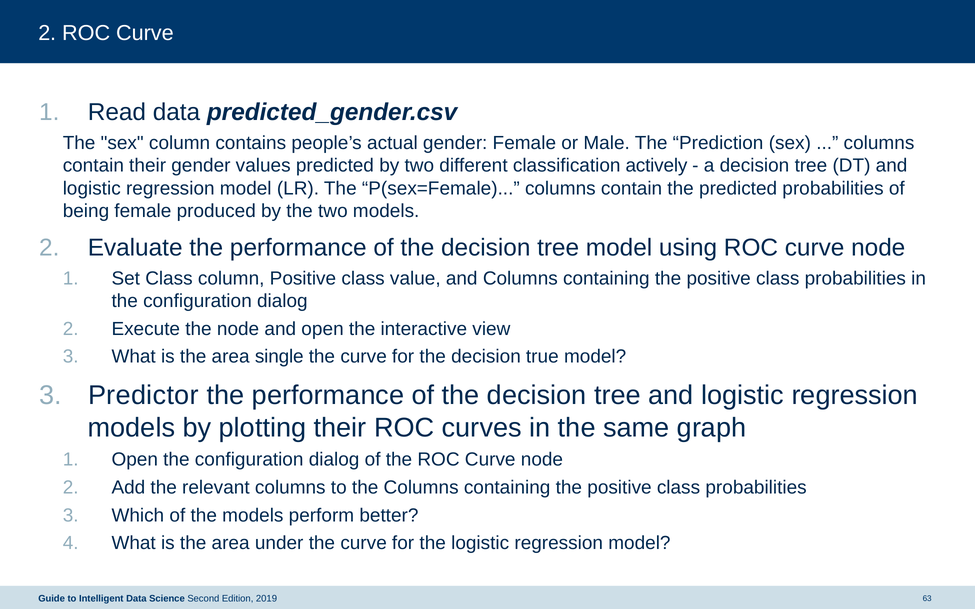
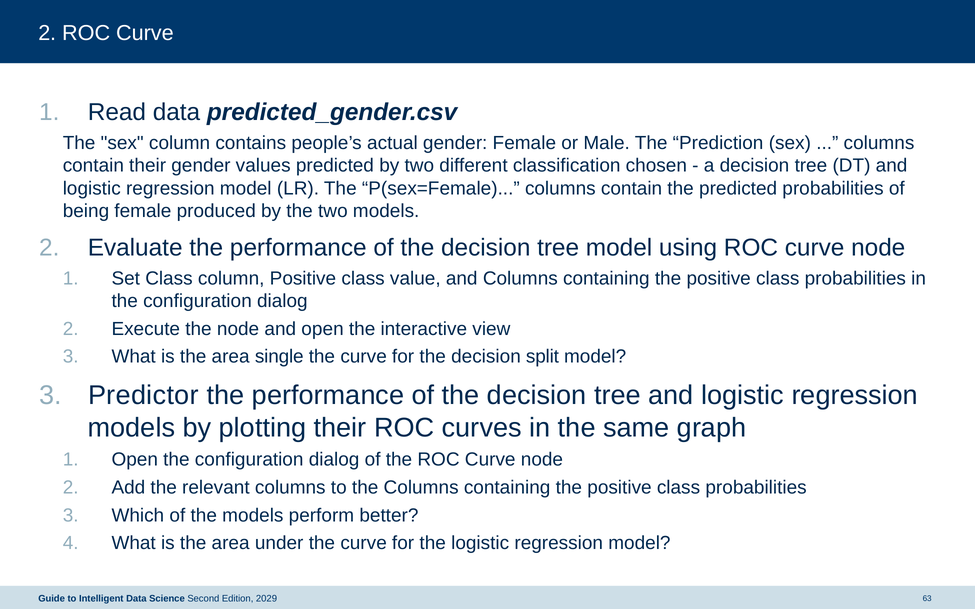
actively: actively -> chosen
true: true -> split
2019: 2019 -> 2029
